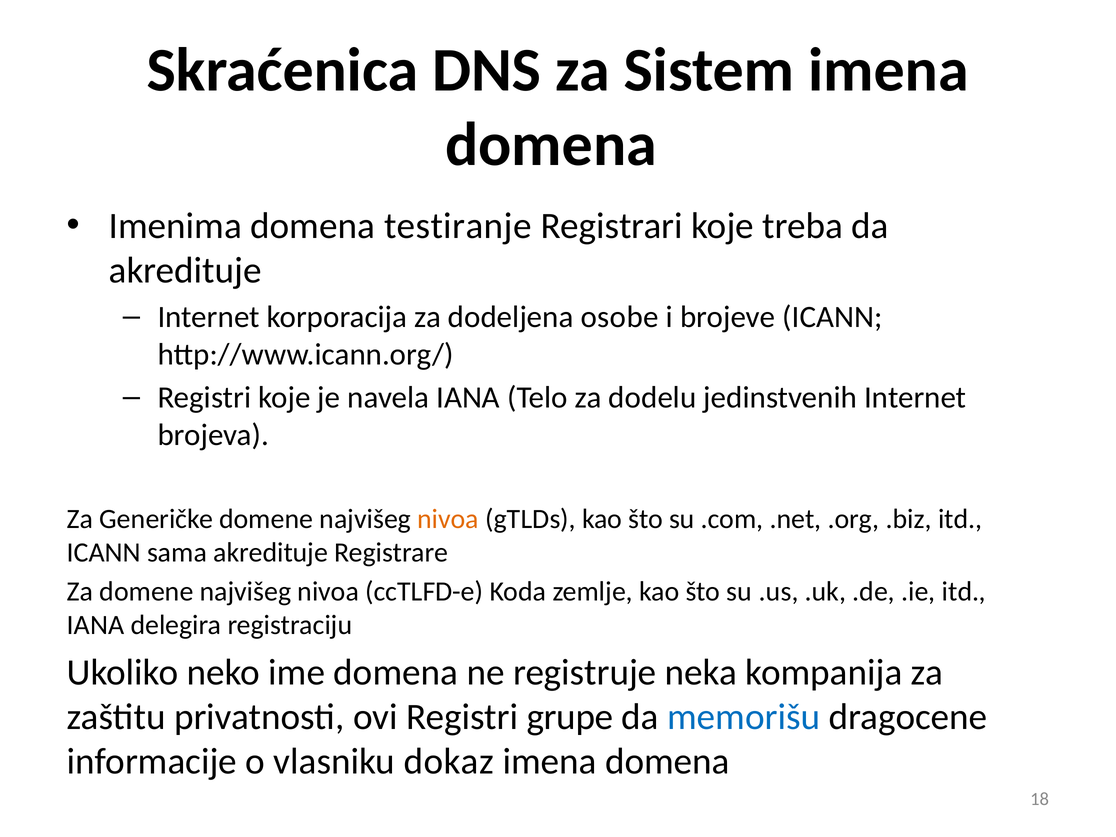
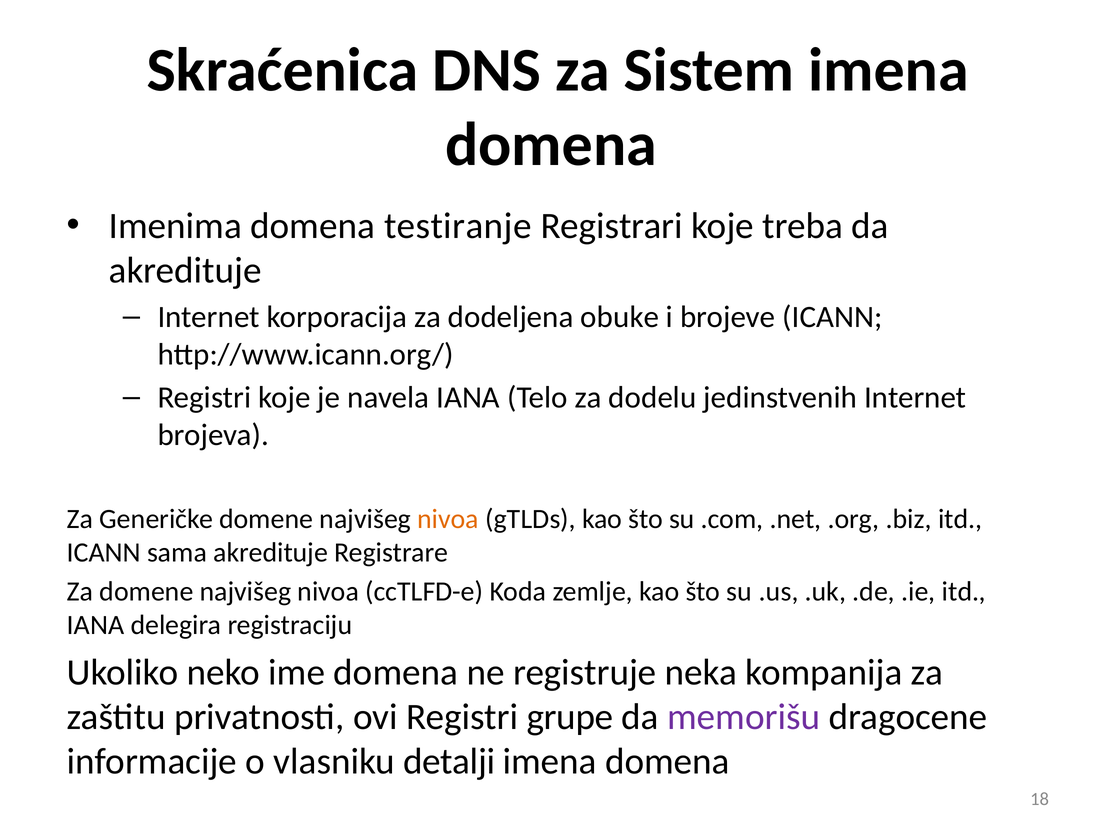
osobe: osobe -> obuke
memorišu colour: blue -> purple
dokaz: dokaz -> detalji
